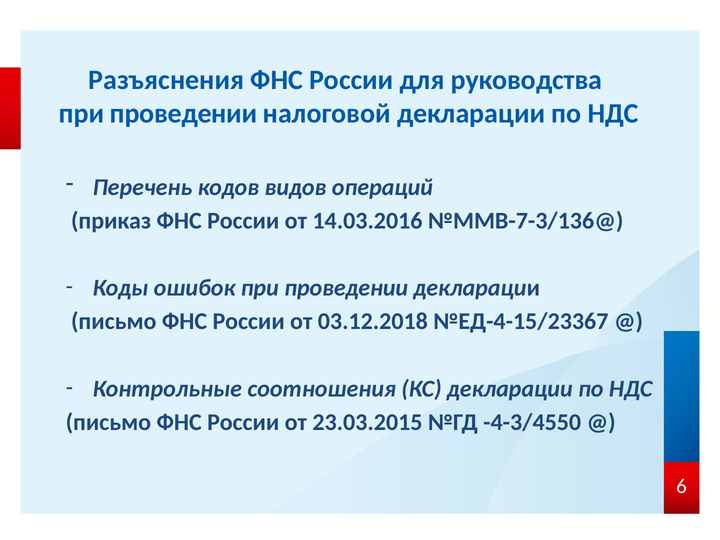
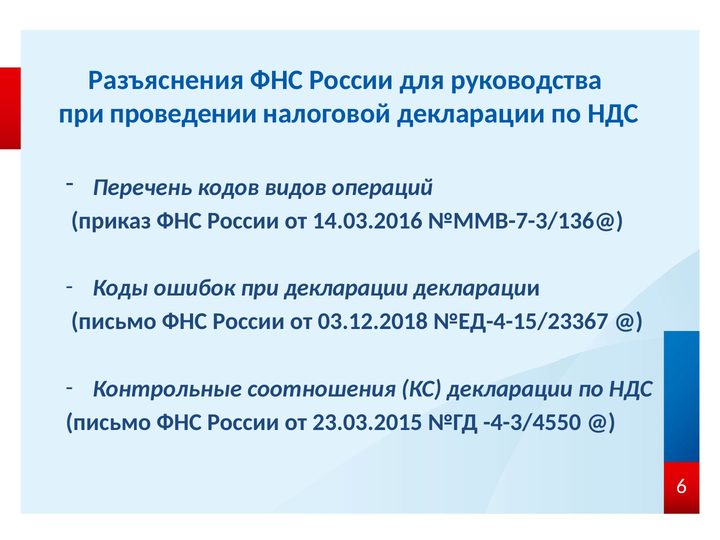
ошибок при проведении: проведении -> декларации
